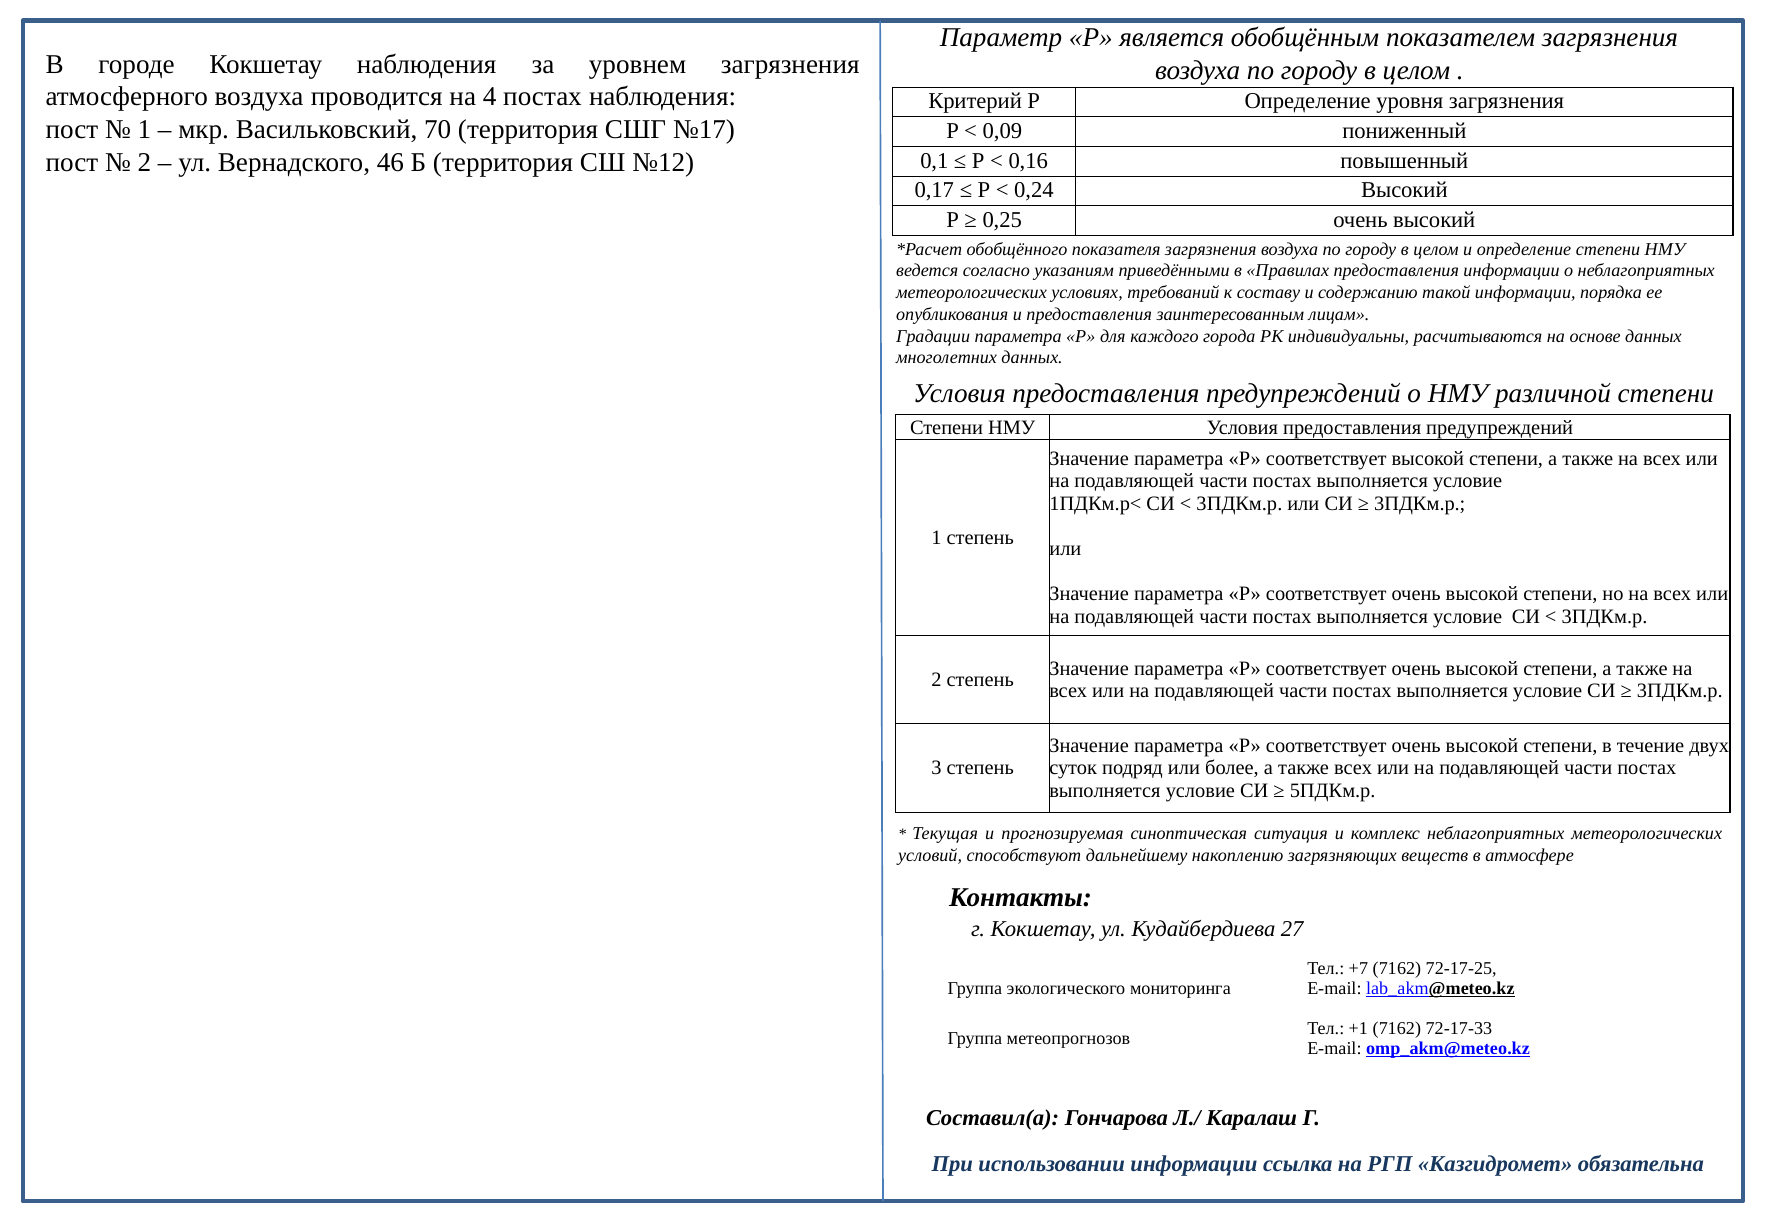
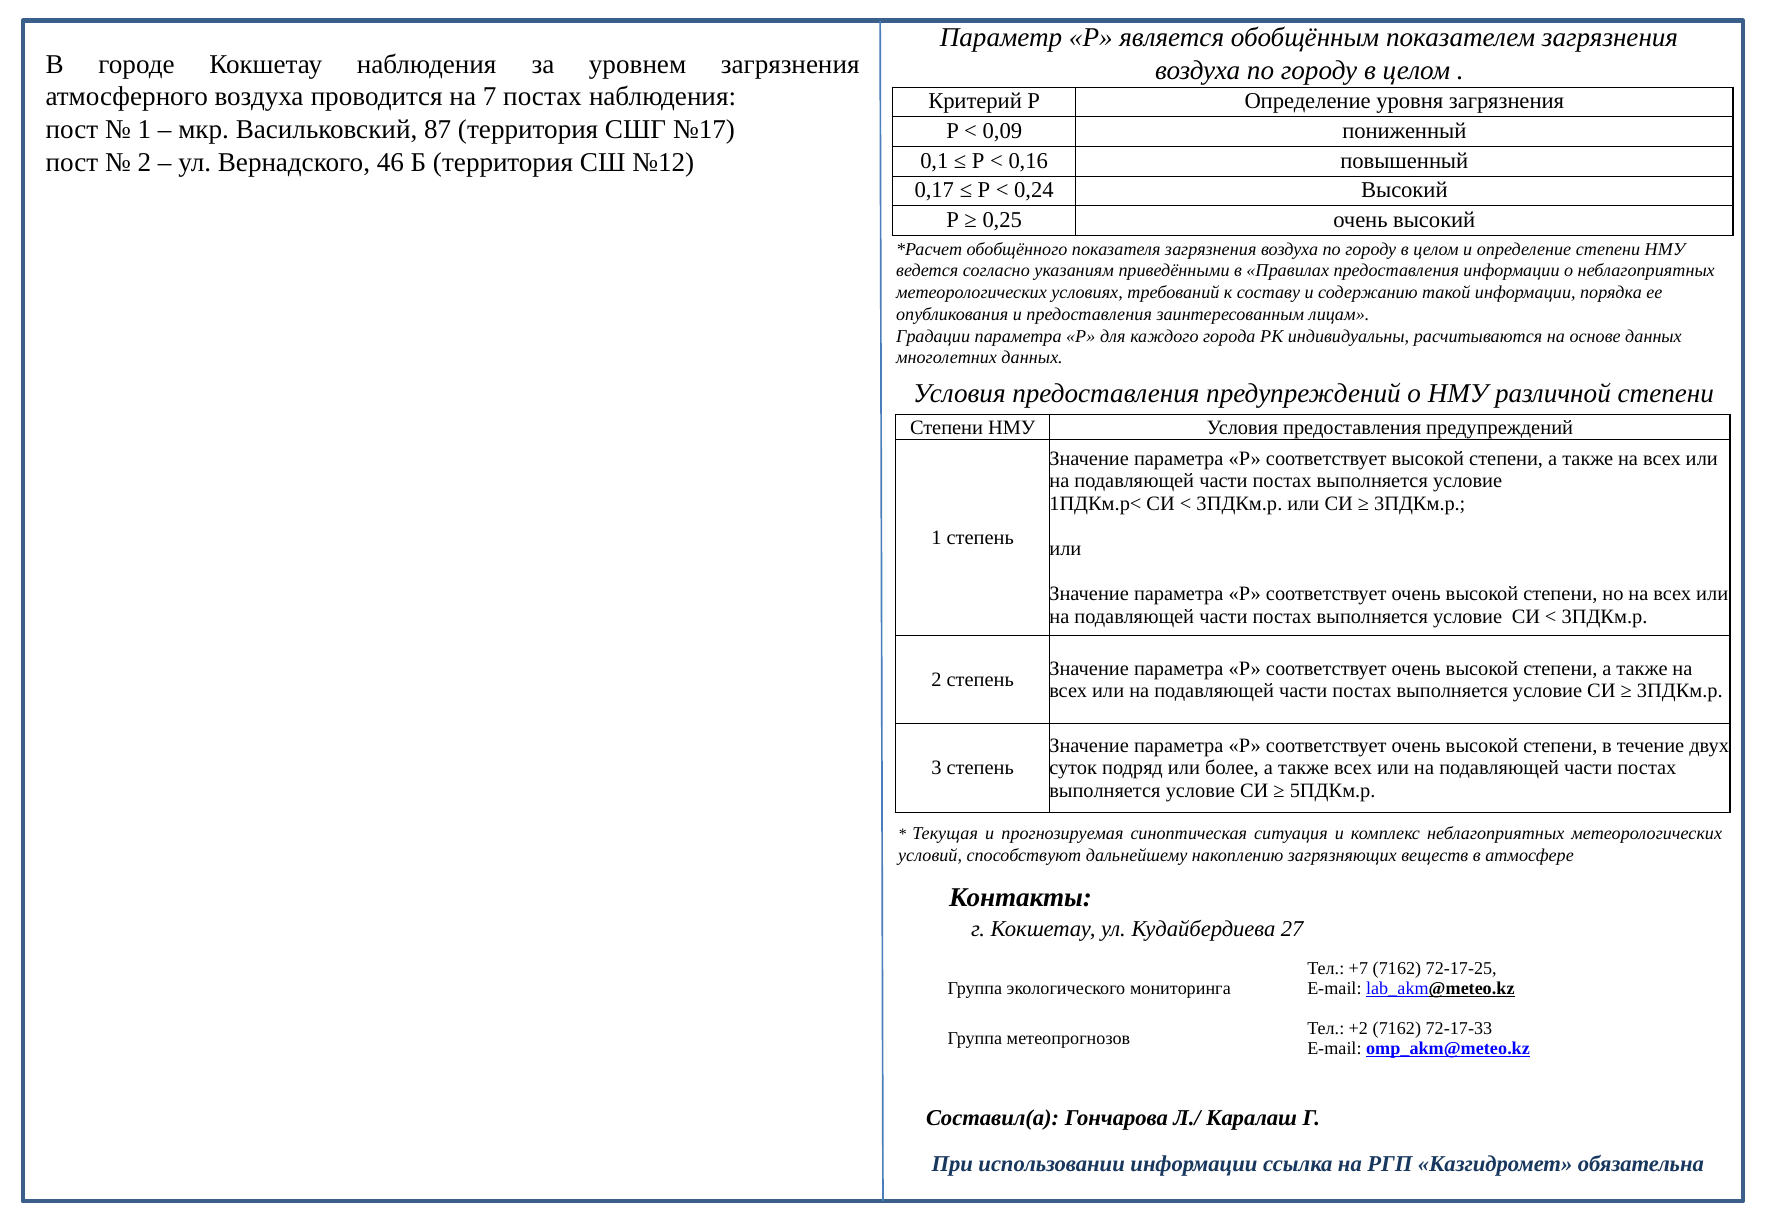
4: 4 -> 7
70: 70 -> 87
+1: +1 -> +2
